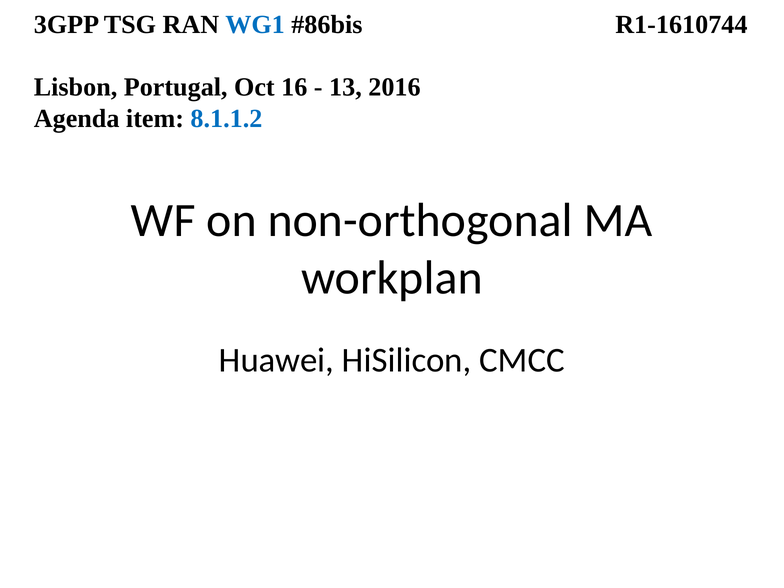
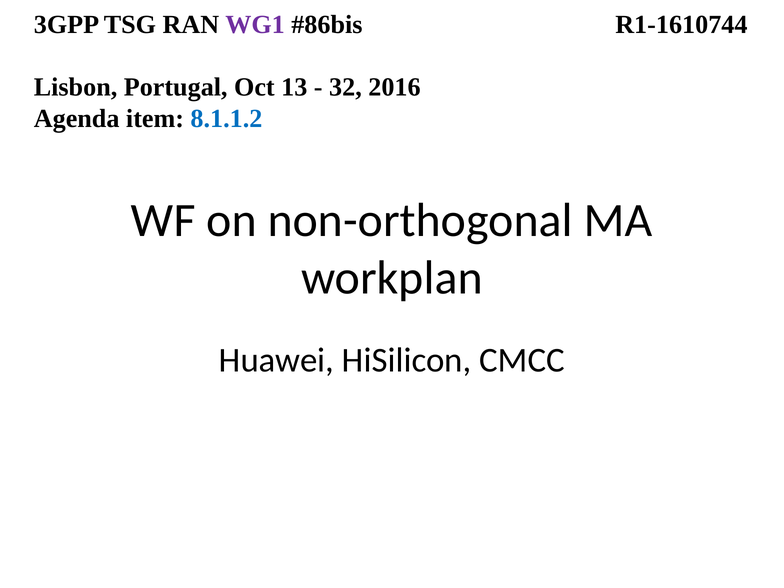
WG1 colour: blue -> purple
16: 16 -> 13
13: 13 -> 32
